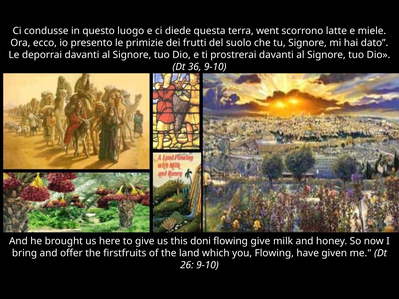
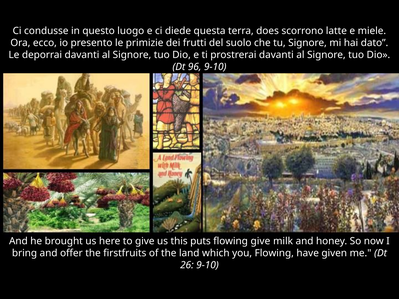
went: went -> does
36: 36 -> 96
doni: doni -> puts
